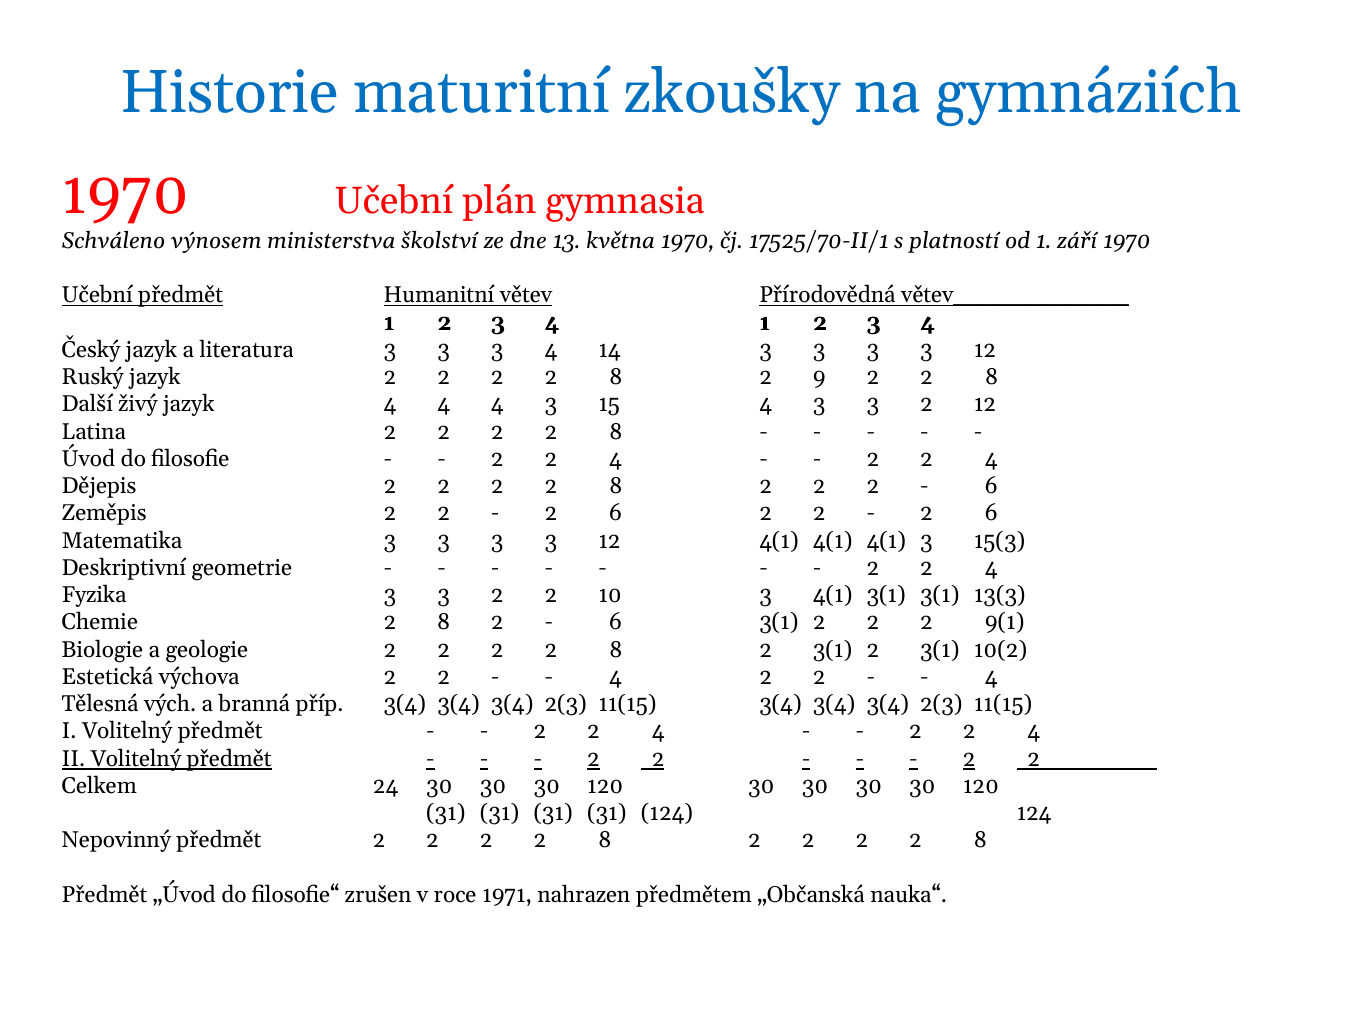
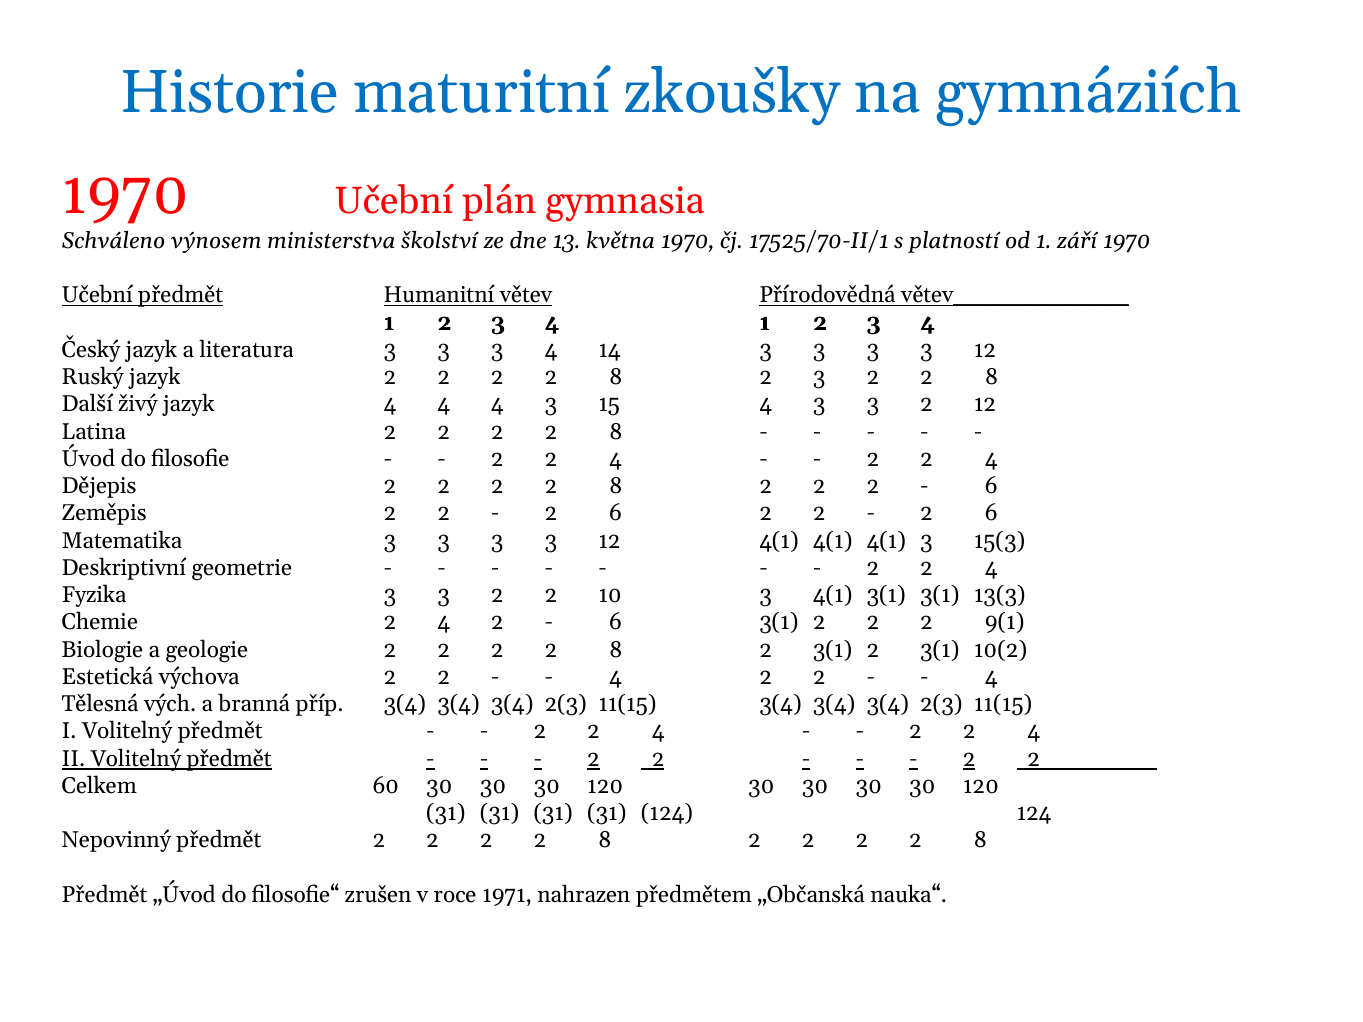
8 2 9: 9 -> 3
Chemie 2 8: 8 -> 4
24: 24 -> 60
